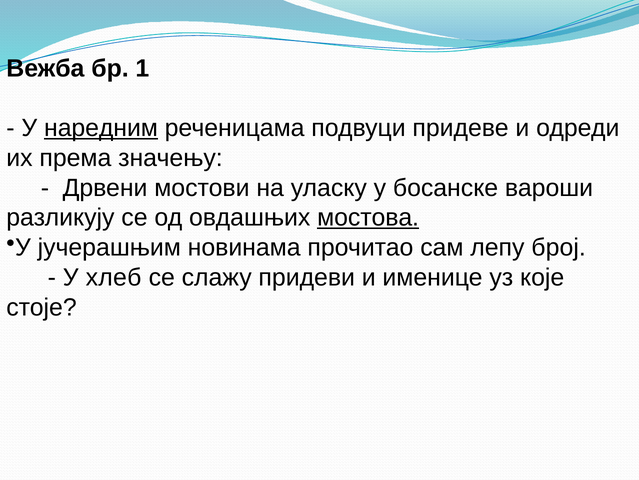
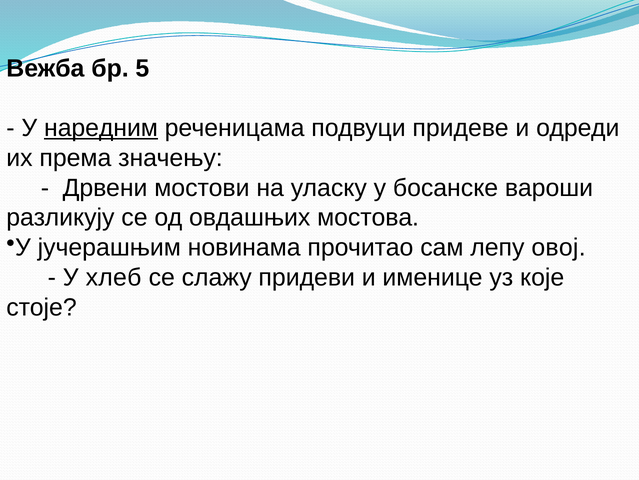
1: 1 -> 5
мостова underline: present -> none
број: број -> овој
